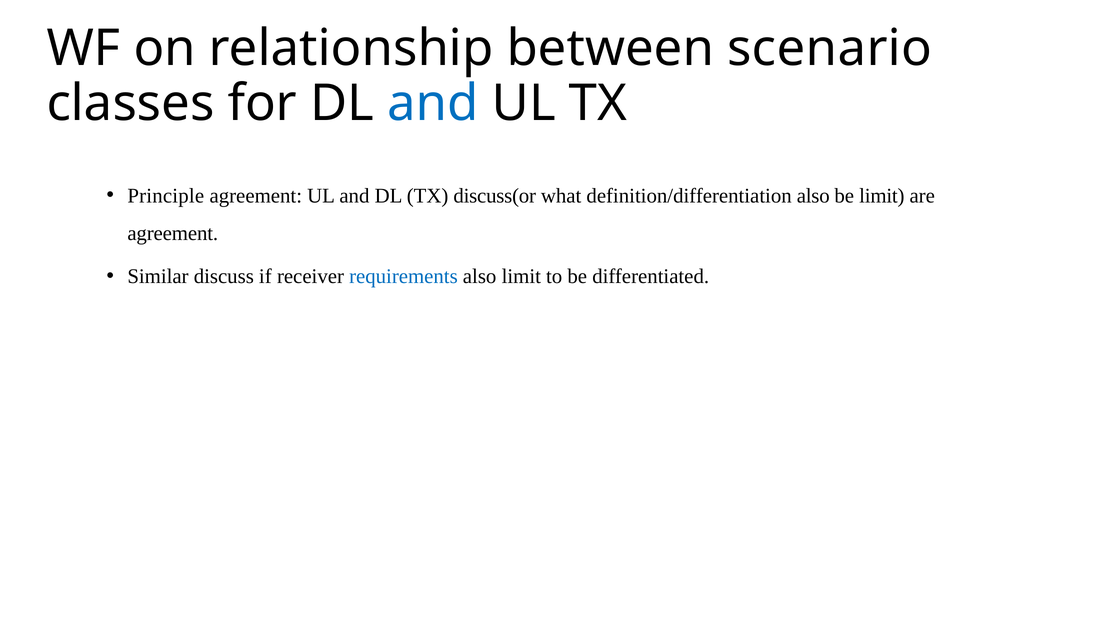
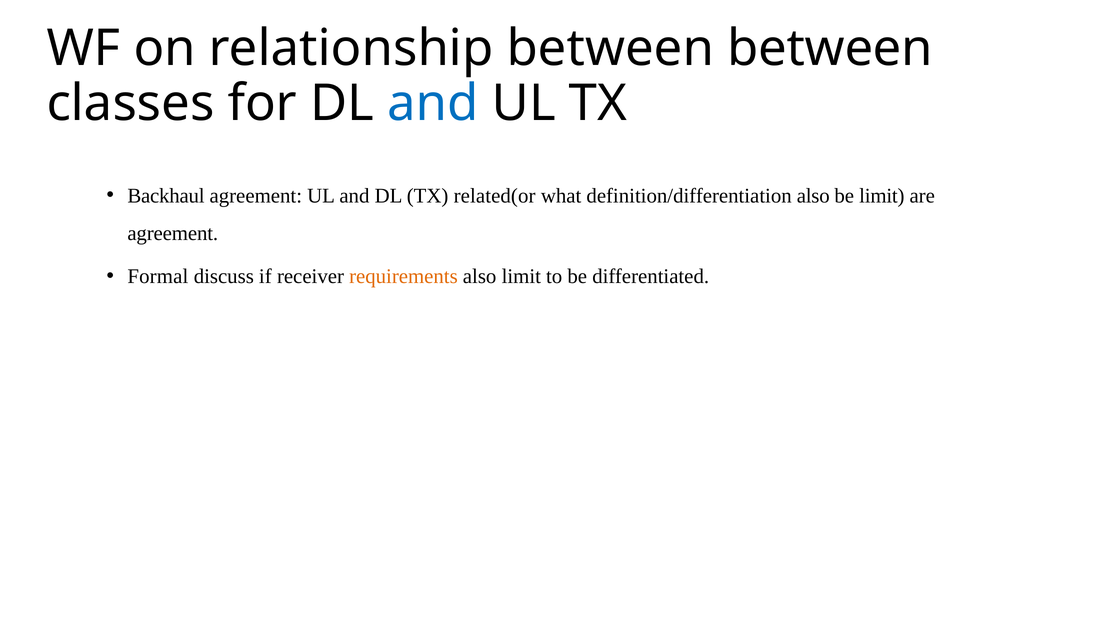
between scenario: scenario -> between
Principle: Principle -> Backhaul
discuss(or: discuss(or -> related(or
Similar: Similar -> Formal
requirements colour: blue -> orange
